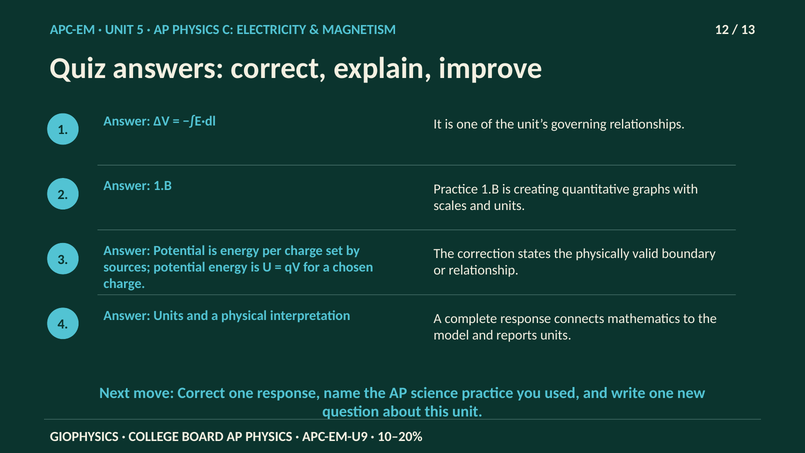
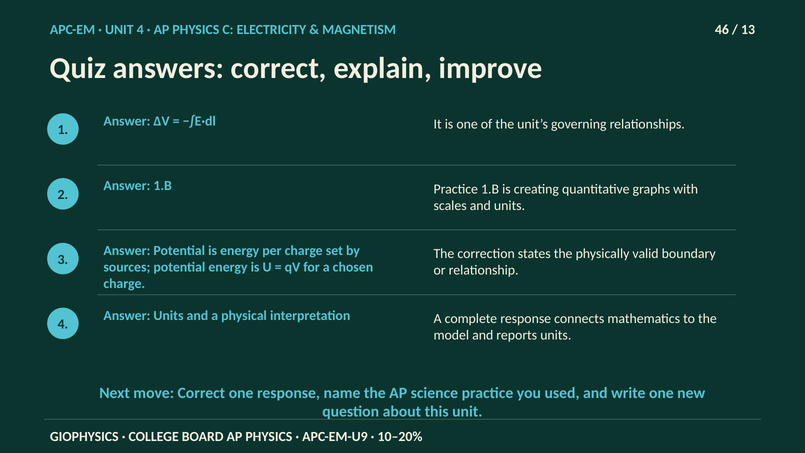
UNIT 5: 5 -> 4
12: 12 -> 46
